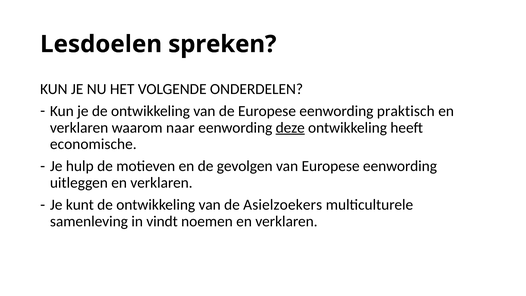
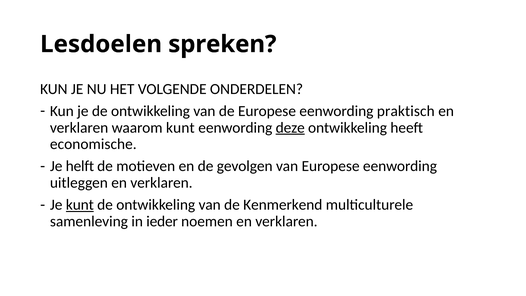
waarom naar: naar -> kunt
hulp: hulp -> helft
kunt at (80, 205) underline: none -> present
Asielzoekers: Asielzoekers -> Kenmerkend
vindt: vindt -> ieder
